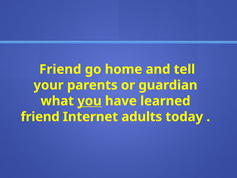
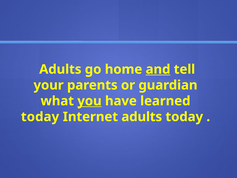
Friend at (60, 69): Friend -> Adults
and underline: none -> present
friend at (40, 117): friend -> today
